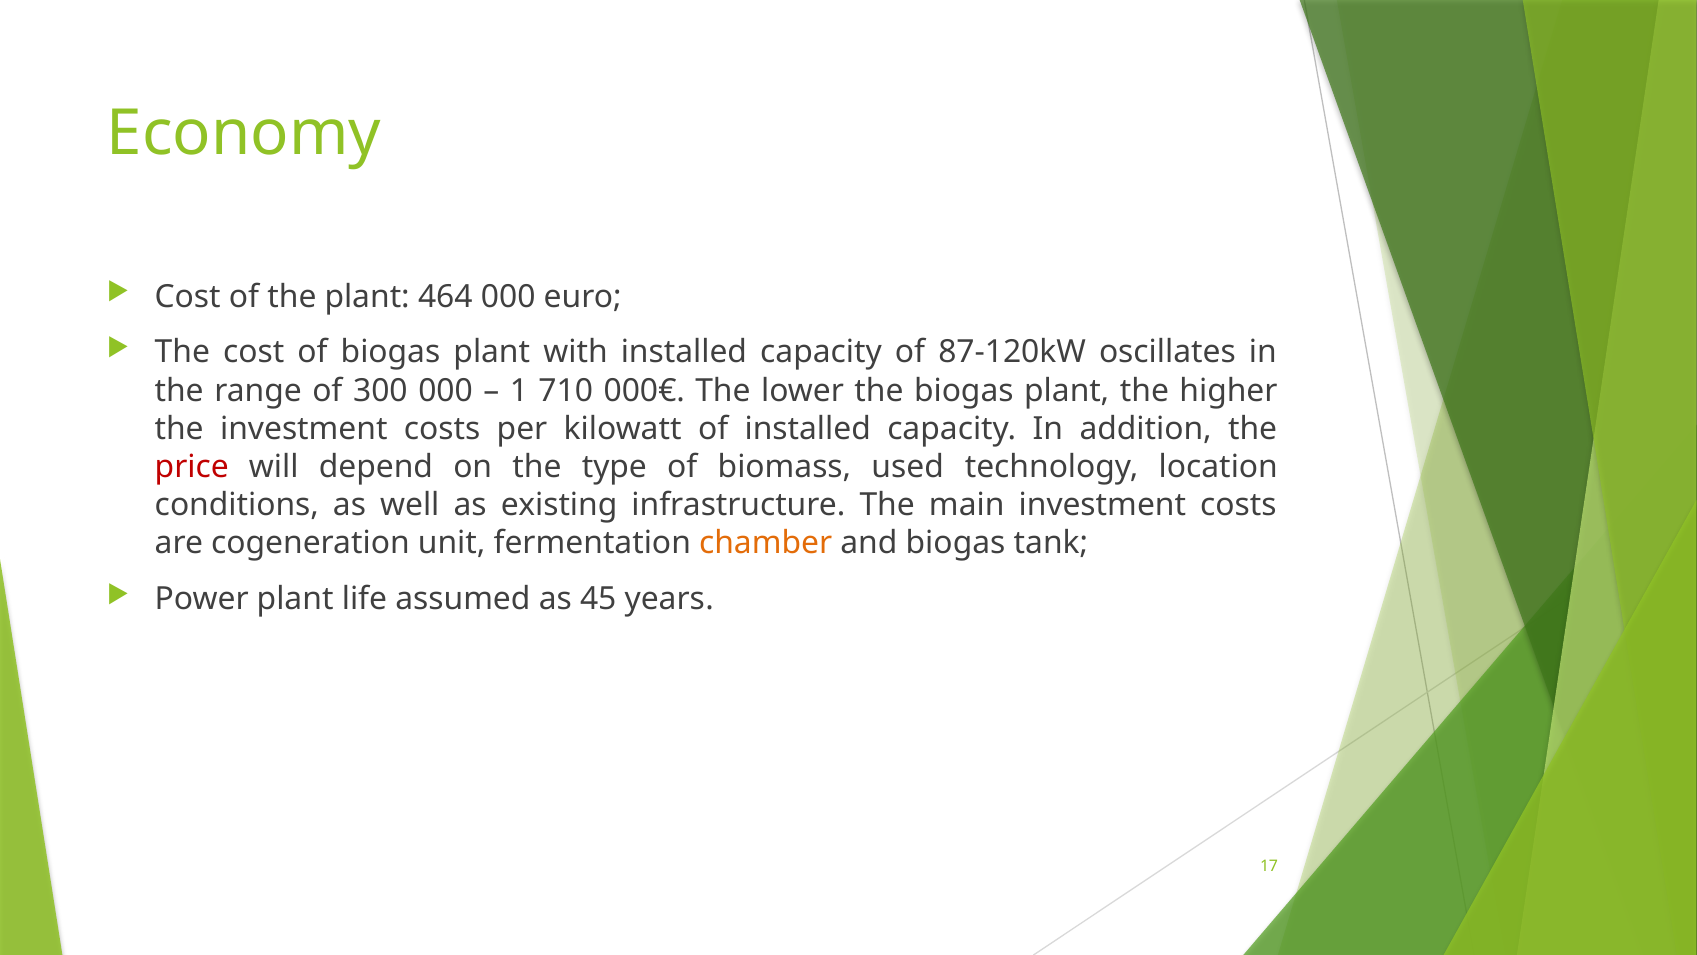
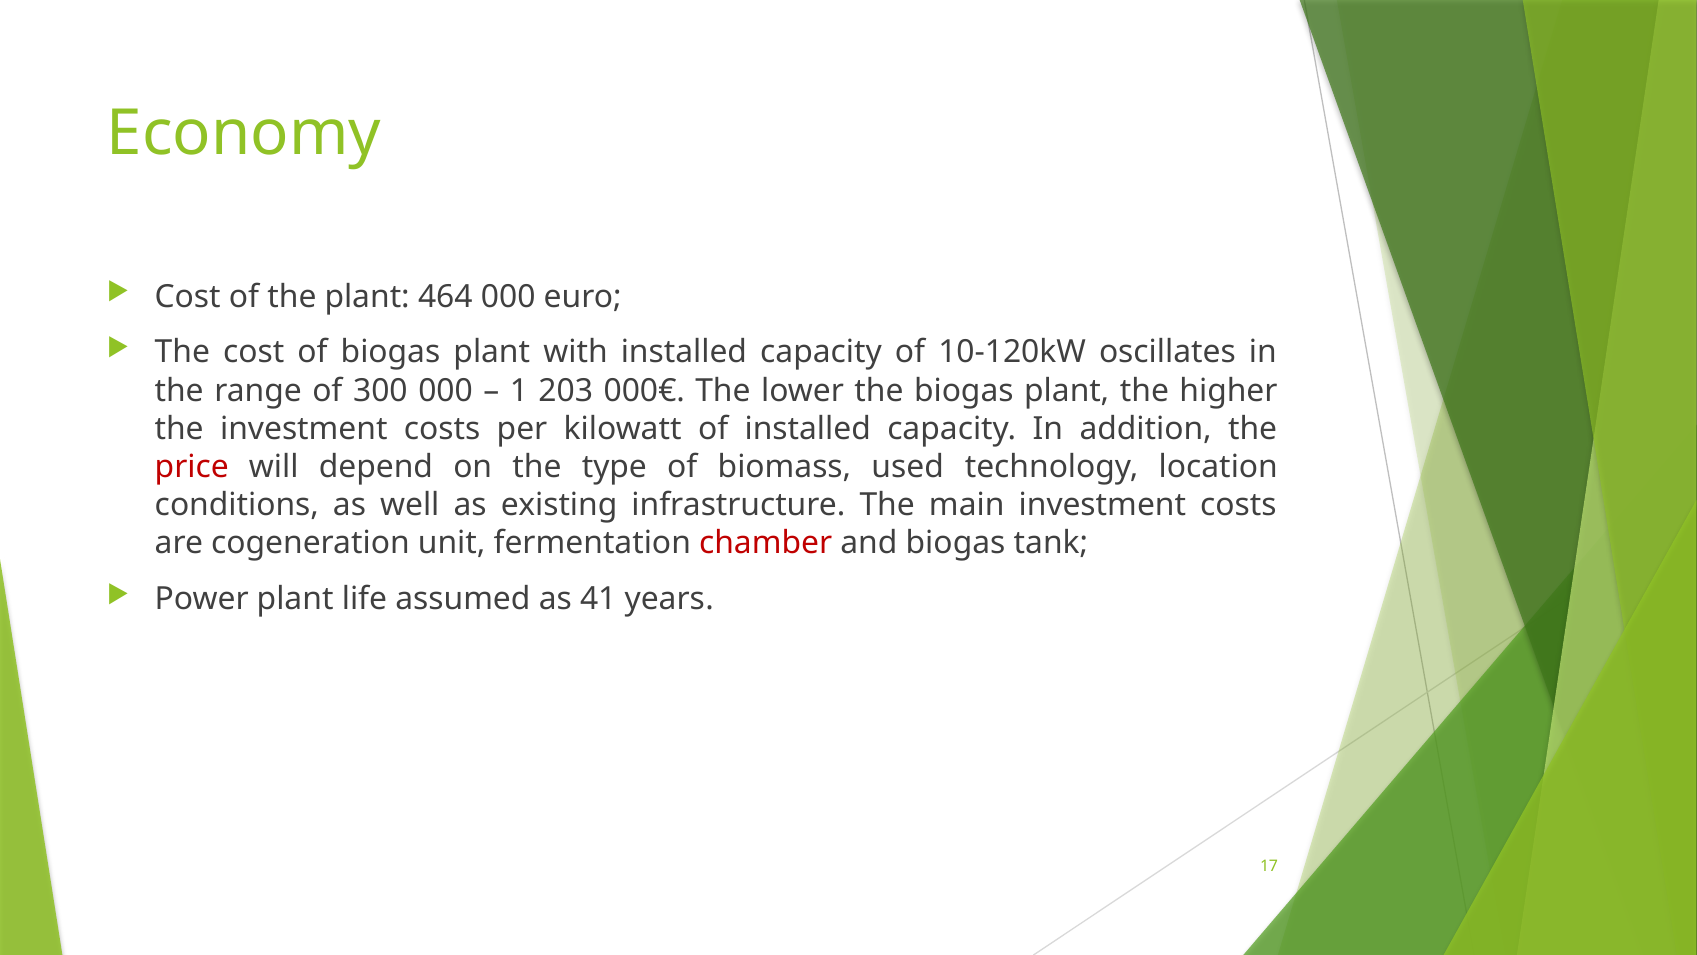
87-120kW: 87-120kW -> 10-120kW
710: 710 -> 203
chamber colour: orange -> red
45: 45 -> 41
